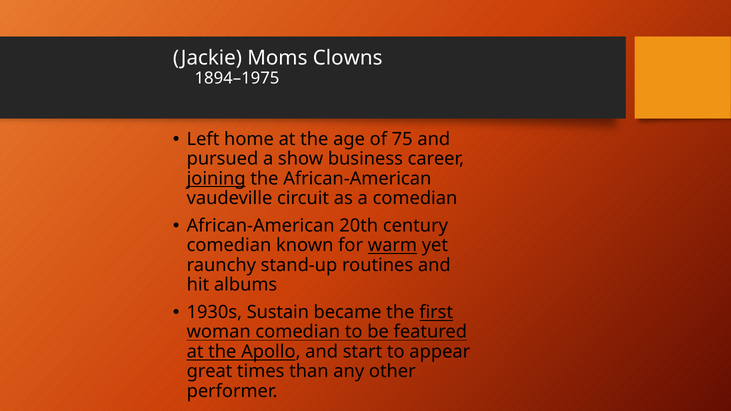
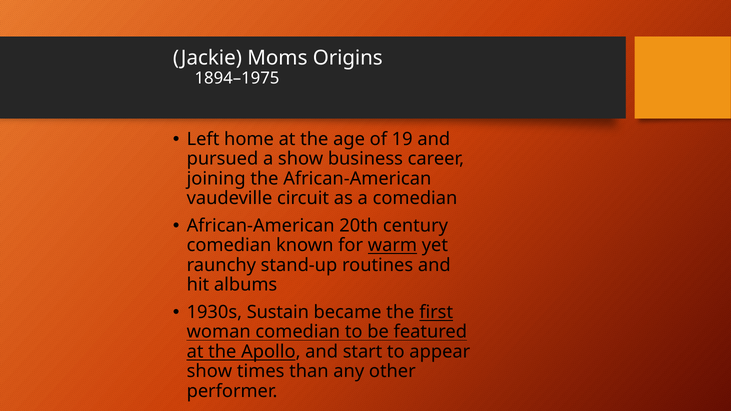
Clowns: Clowns -> Origins
75: 75 -> 19
joining underline: present -> none
great at (209, 372): great -> show
